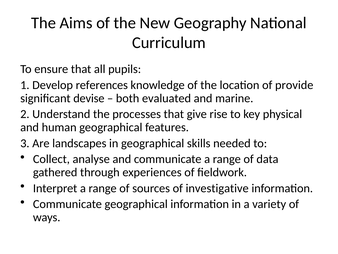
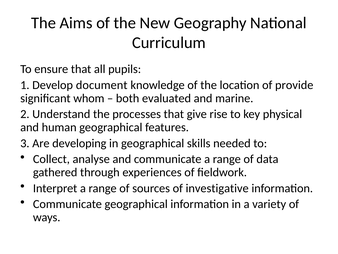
references: references -> document
devise: devise -> whom
landscapes: landscapes -> developing
